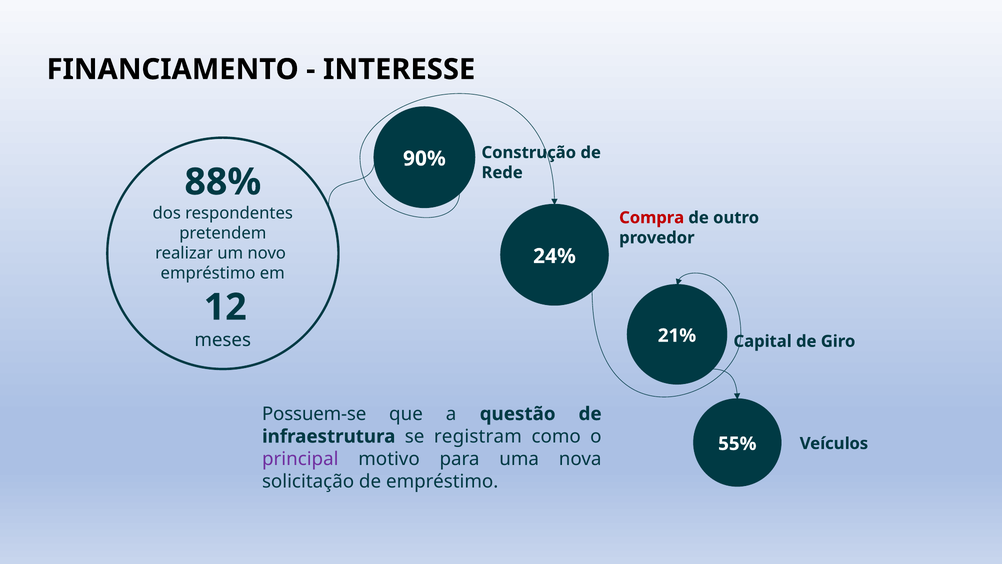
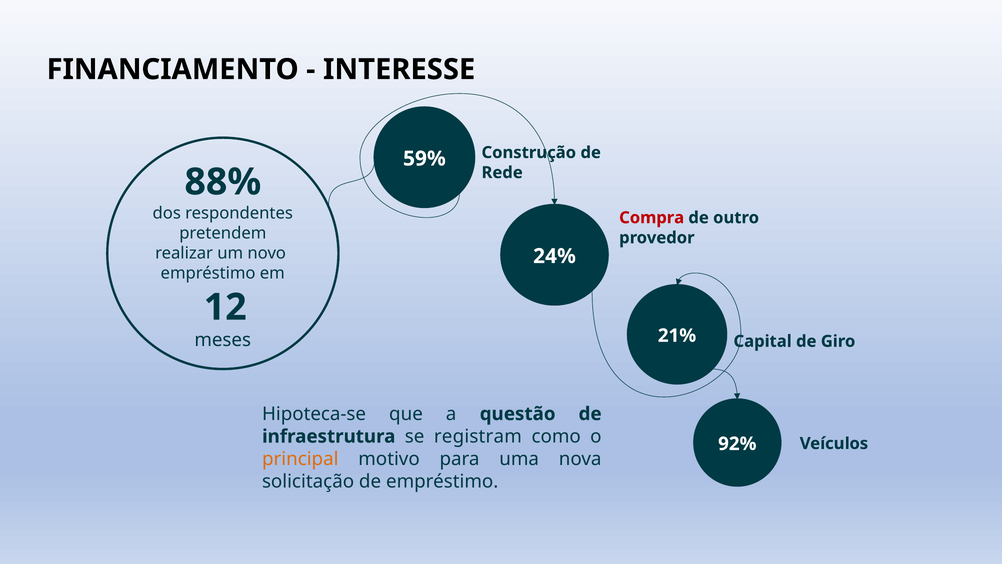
90%: 90% -> 59%
Possuem-se: Possuem-se -> Hipoteca-se
55%: 55% -> 92%
principal colour: purple -> orange
